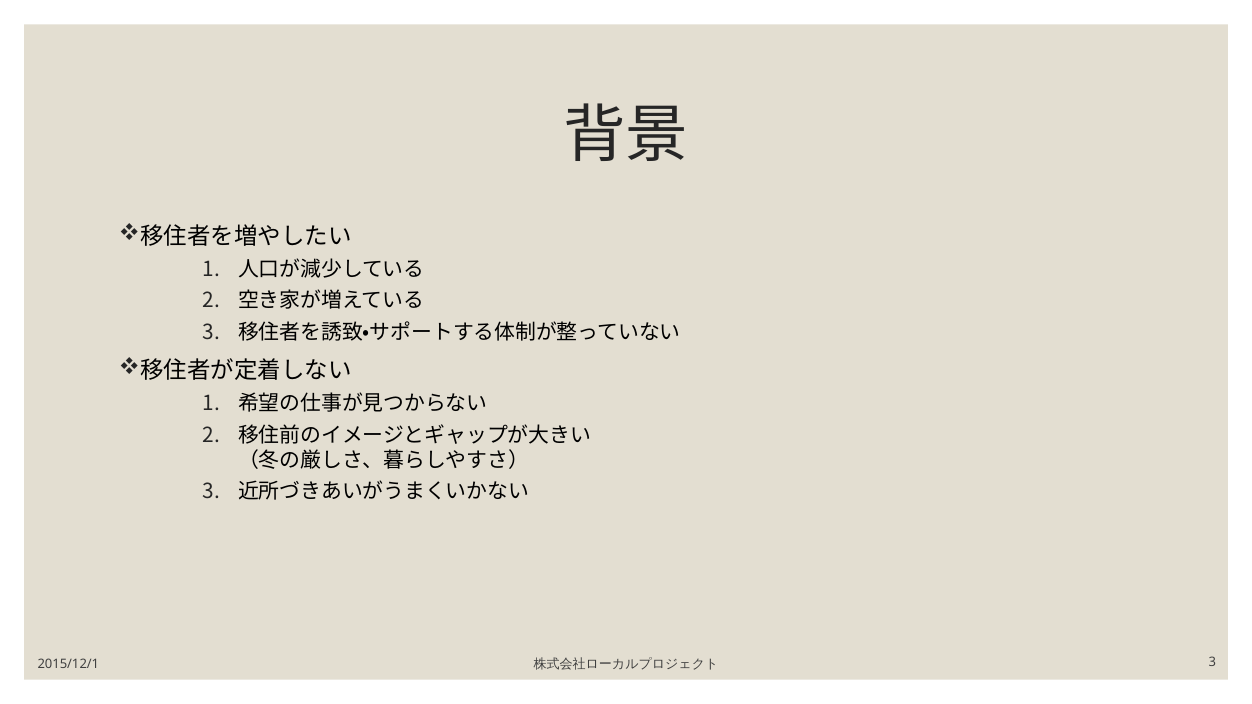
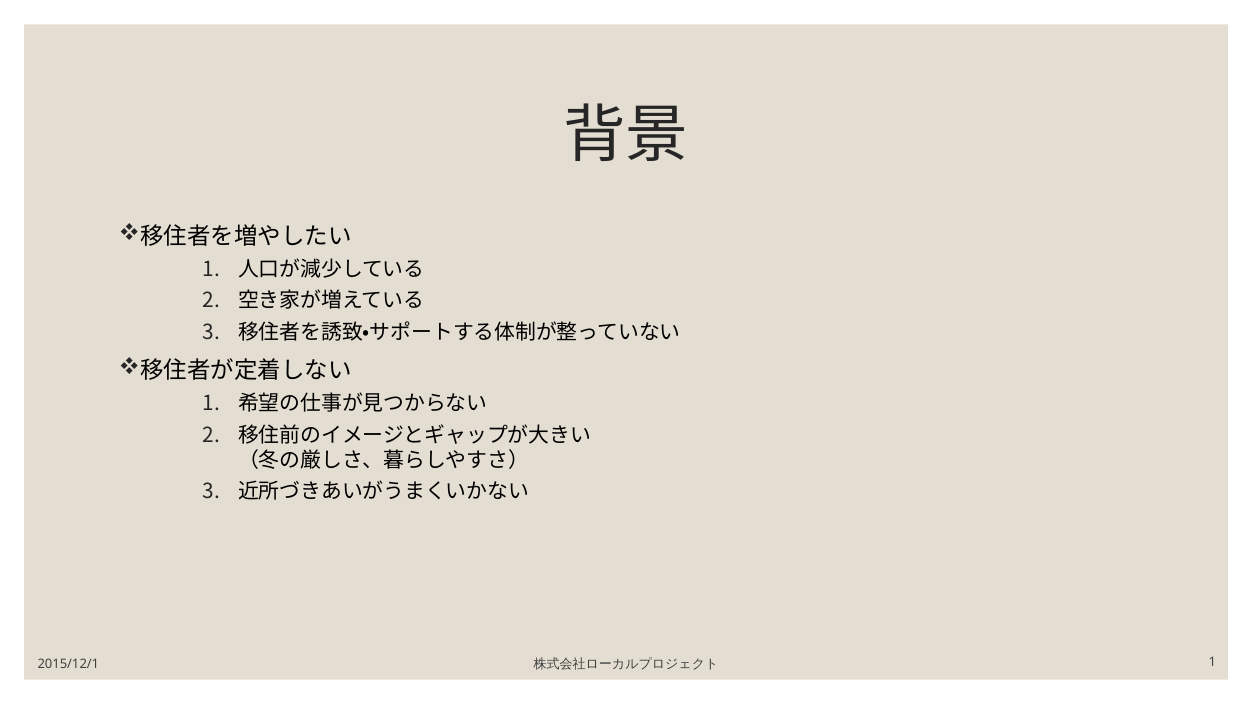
3 at (1212, 662): 3 -> 1
